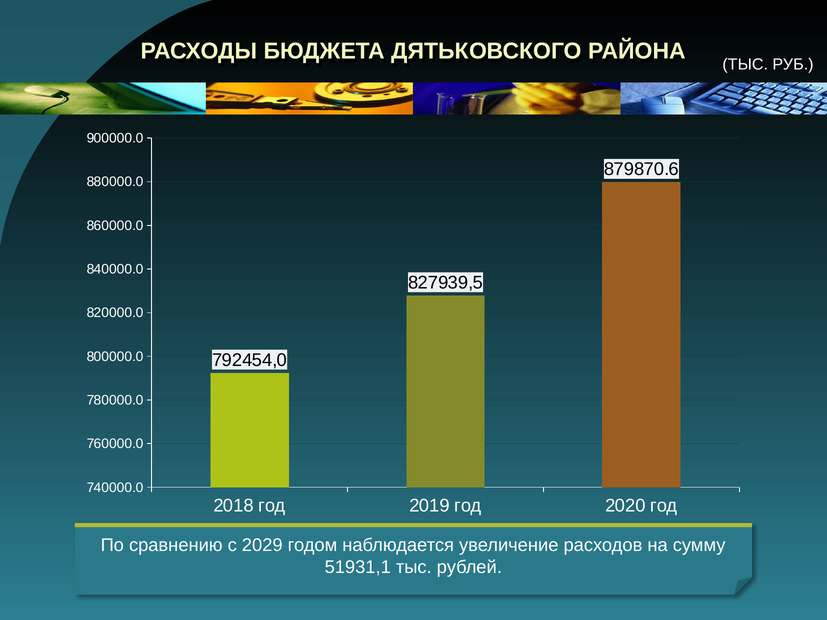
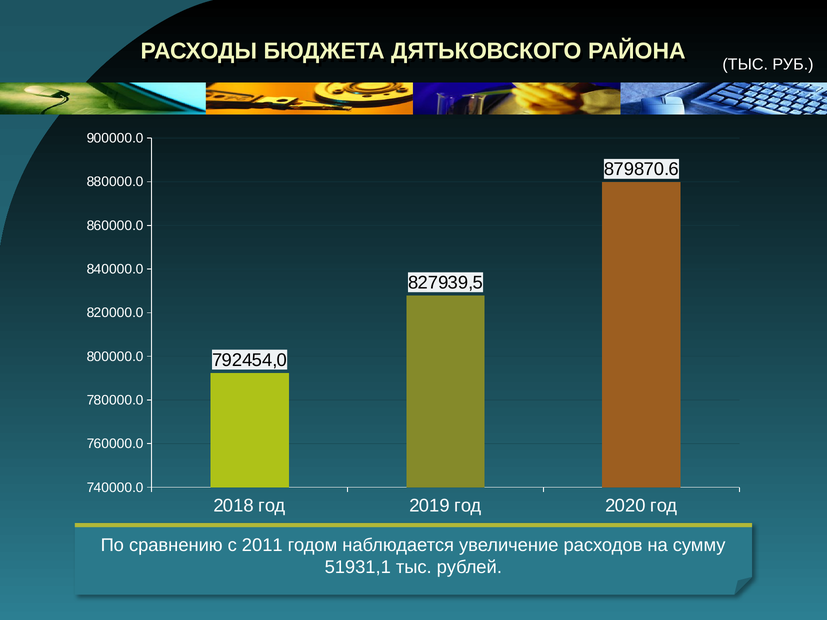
2029: 2029 -> 2011
